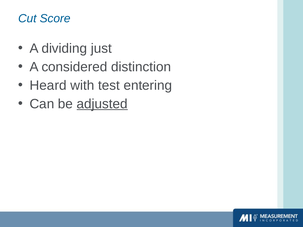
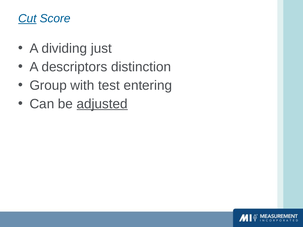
Cut underline: none -> present
considered: considered -> descriptors
Heard: Heard -> Group
